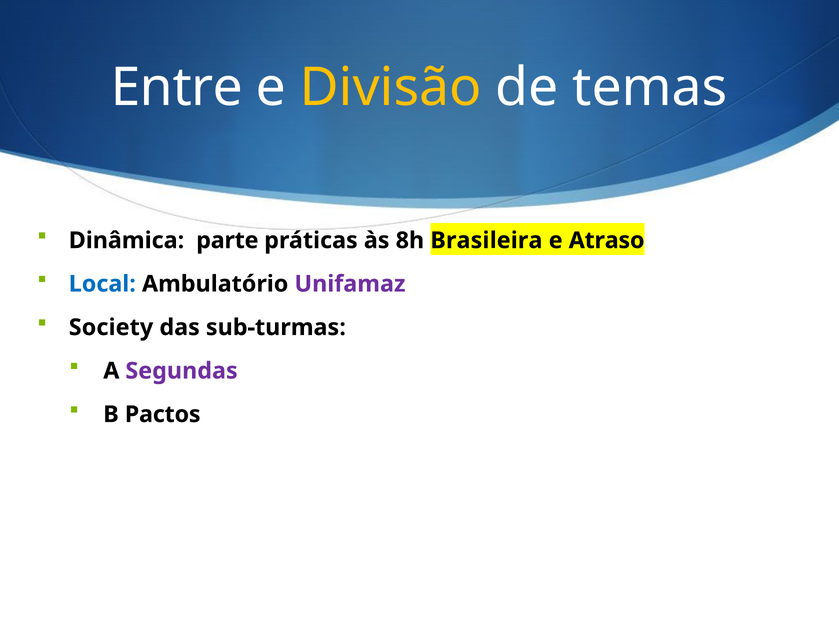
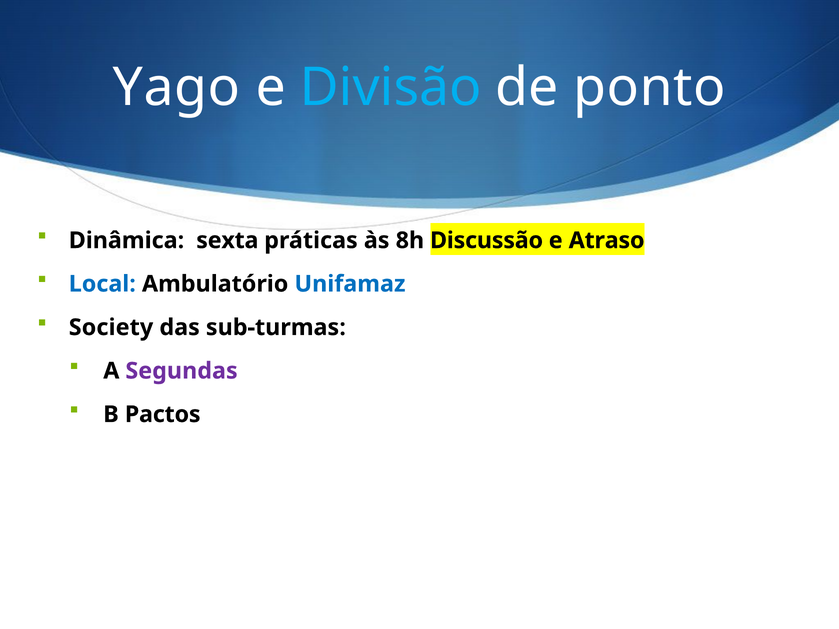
Entre: Entre -> Yago
Divisão colour: yellow -> light blue
temas: temas -> ponto
parte: parte -> sexta
Brasileira: Brasileira -> Discussão
Unifamaz colour: purple -> blue
